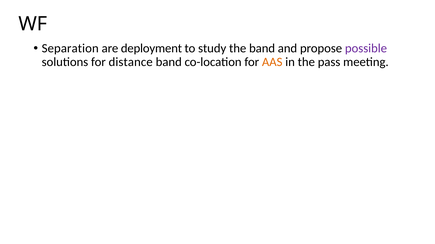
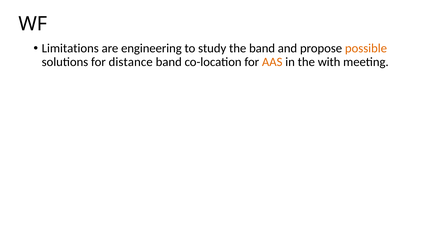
Separation: Separation -> Limitations
deployment: deployment -> engineering
possible colour: purple -> orange
pass: pass -> with
